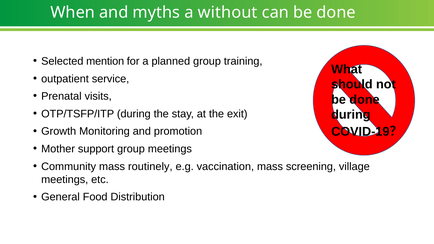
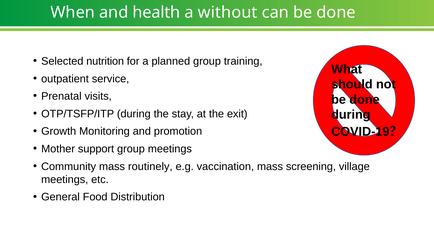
myths: myths -> health
mention: mention -> nutrition
